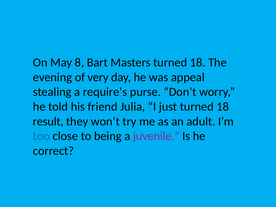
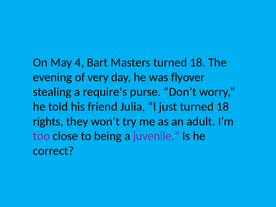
8: 8 -> 4
appeal: appeal -> flyover
result: result -> rights
too colour: blue -> purple
